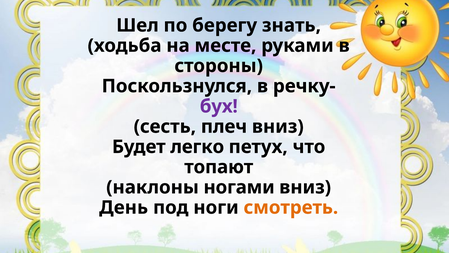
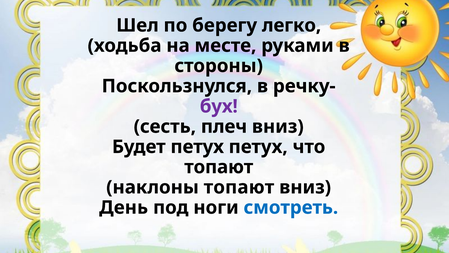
знать: знать -> легко
Будет легко: легко -> петух
наклоны ногами: ногами -> топают
смотреть colour: orange -> blue
